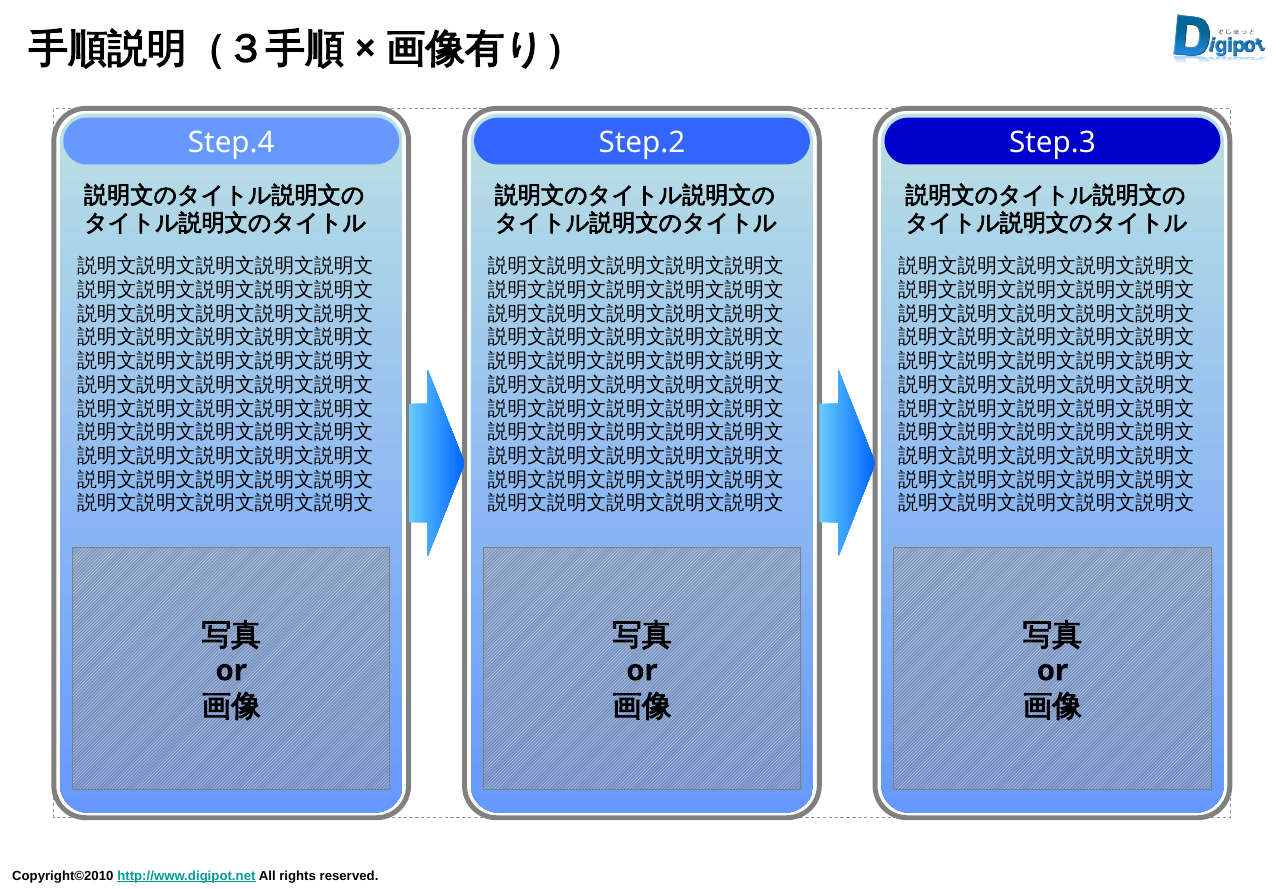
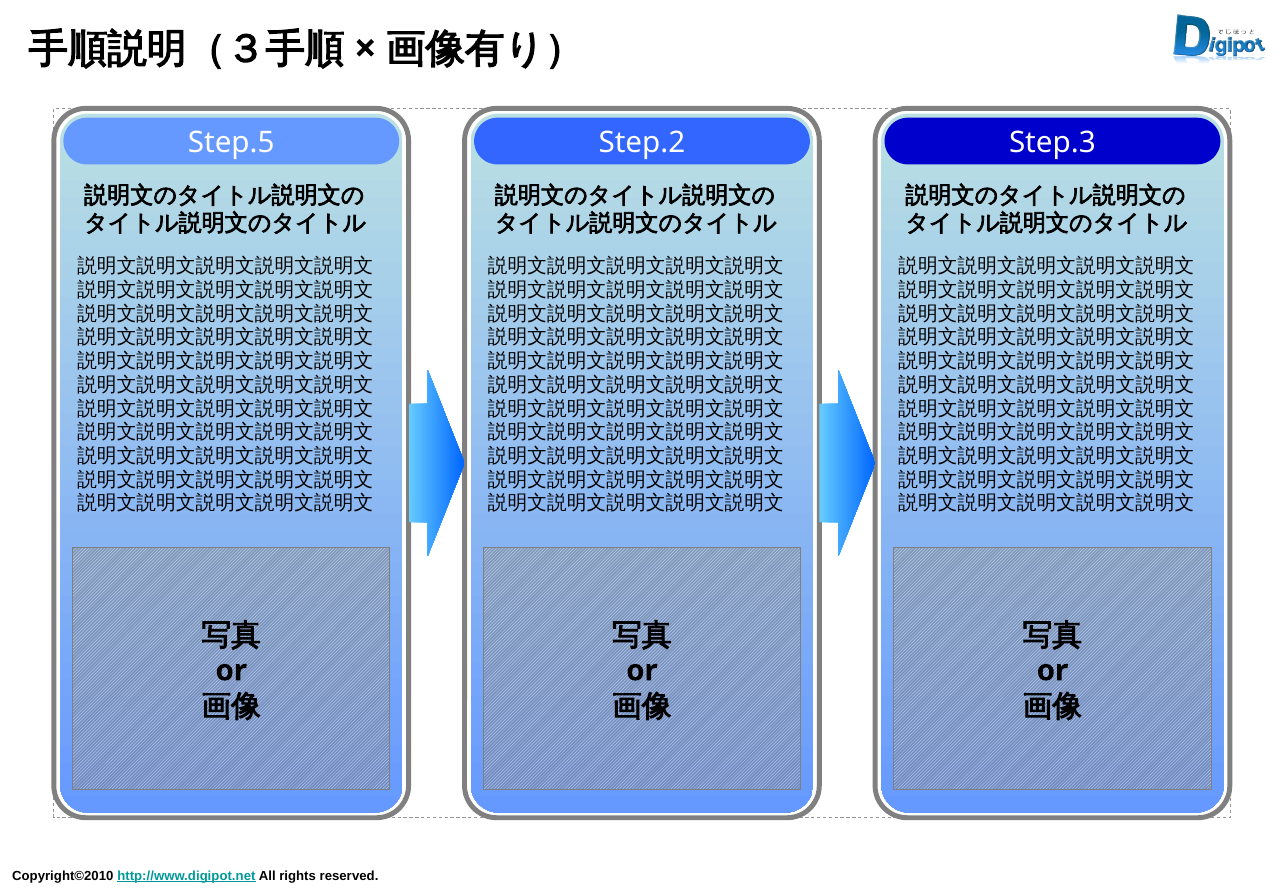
Step.4: Step.4 -> Step.5
